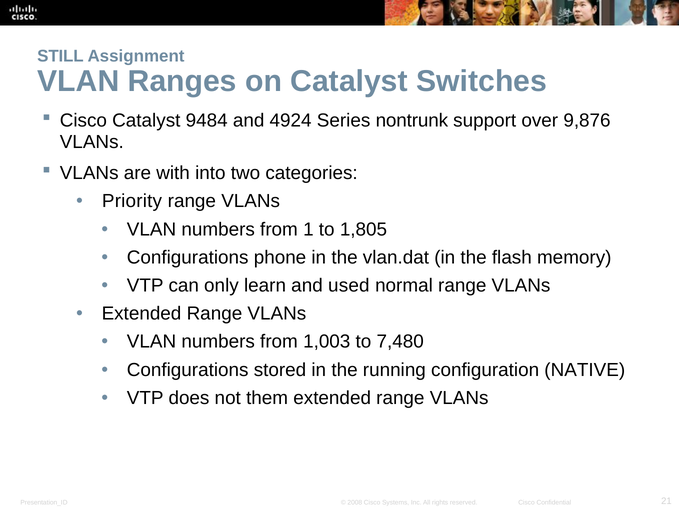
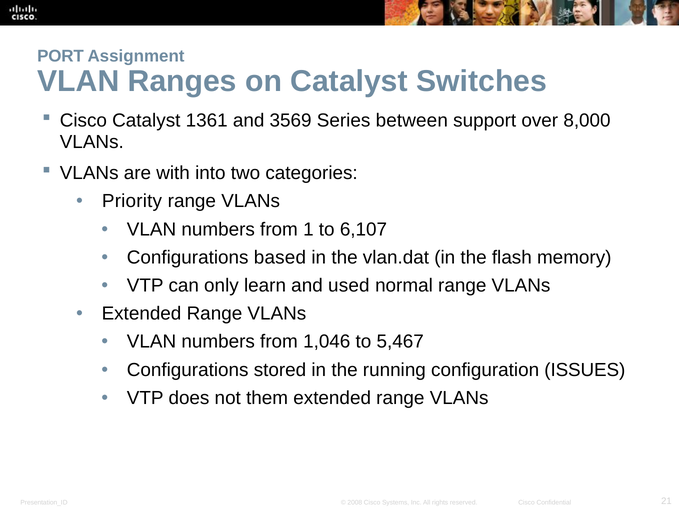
STILL: STILL -> PORT
9484: 9484 -> 1361
4924: 4924 -> 3569
nontrunk: nontrunk -> between
9,876: 9,876 -> 8,000
1,805: 1,805 -> 6,107
phone: phone -> based
1,003: 1,003 -> 1,046
7,480: 7,480 -> 5,467
NATIVE: NATIVE -> ISSUES
